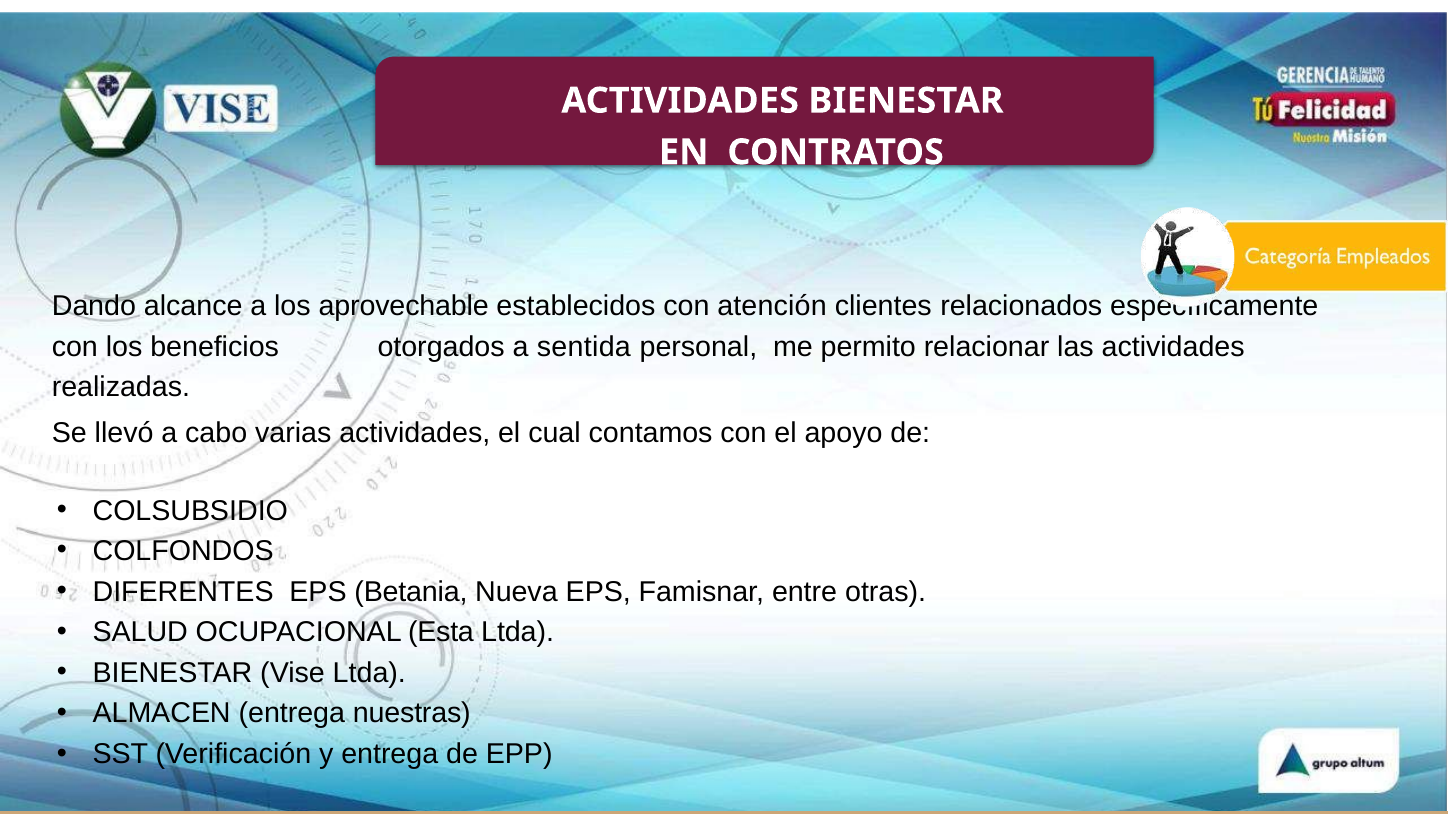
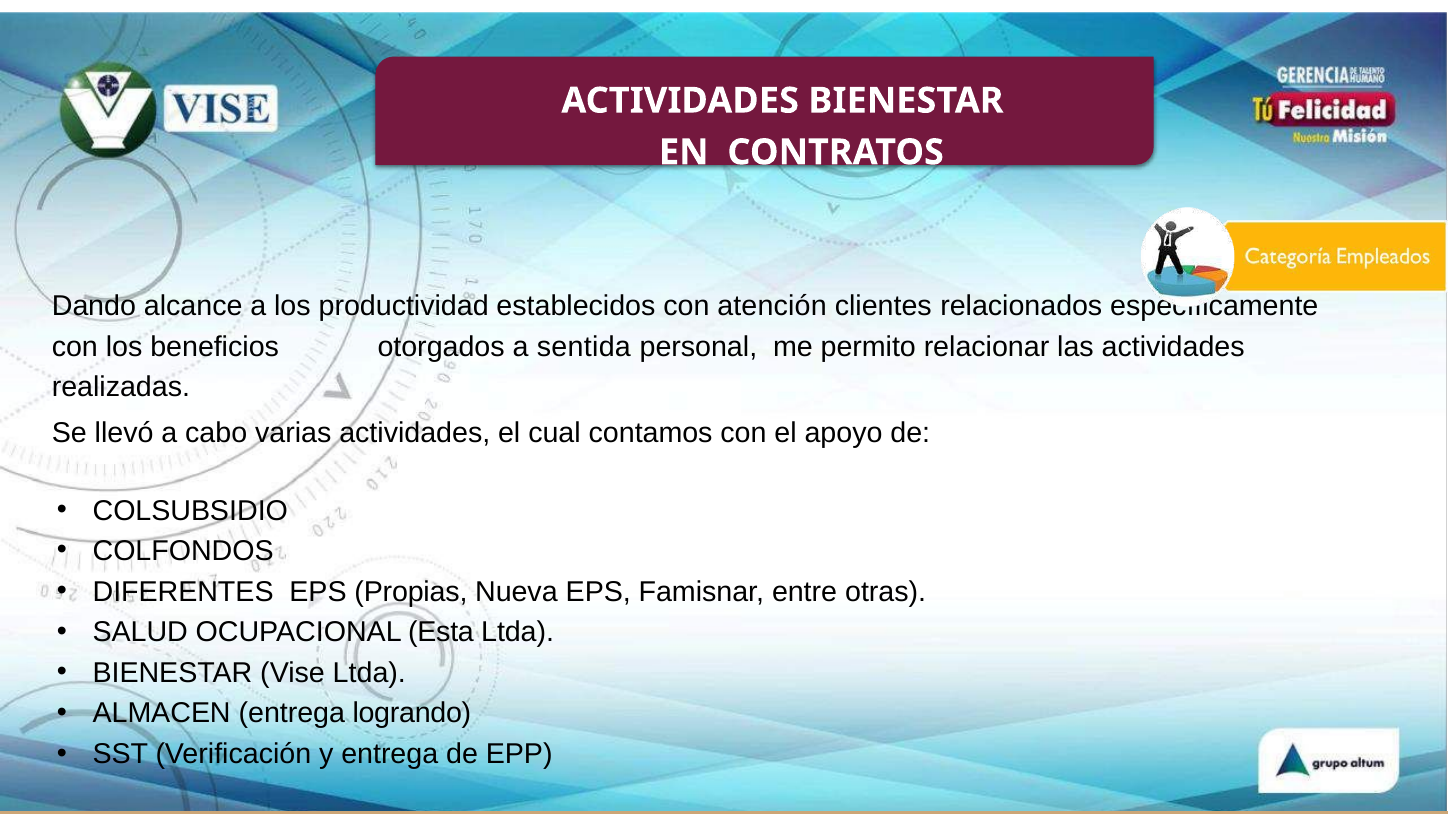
aprovechable: aprovechable -> productividad
Betania: Betania -> Propias
nuestras: nuestras -> logrando
